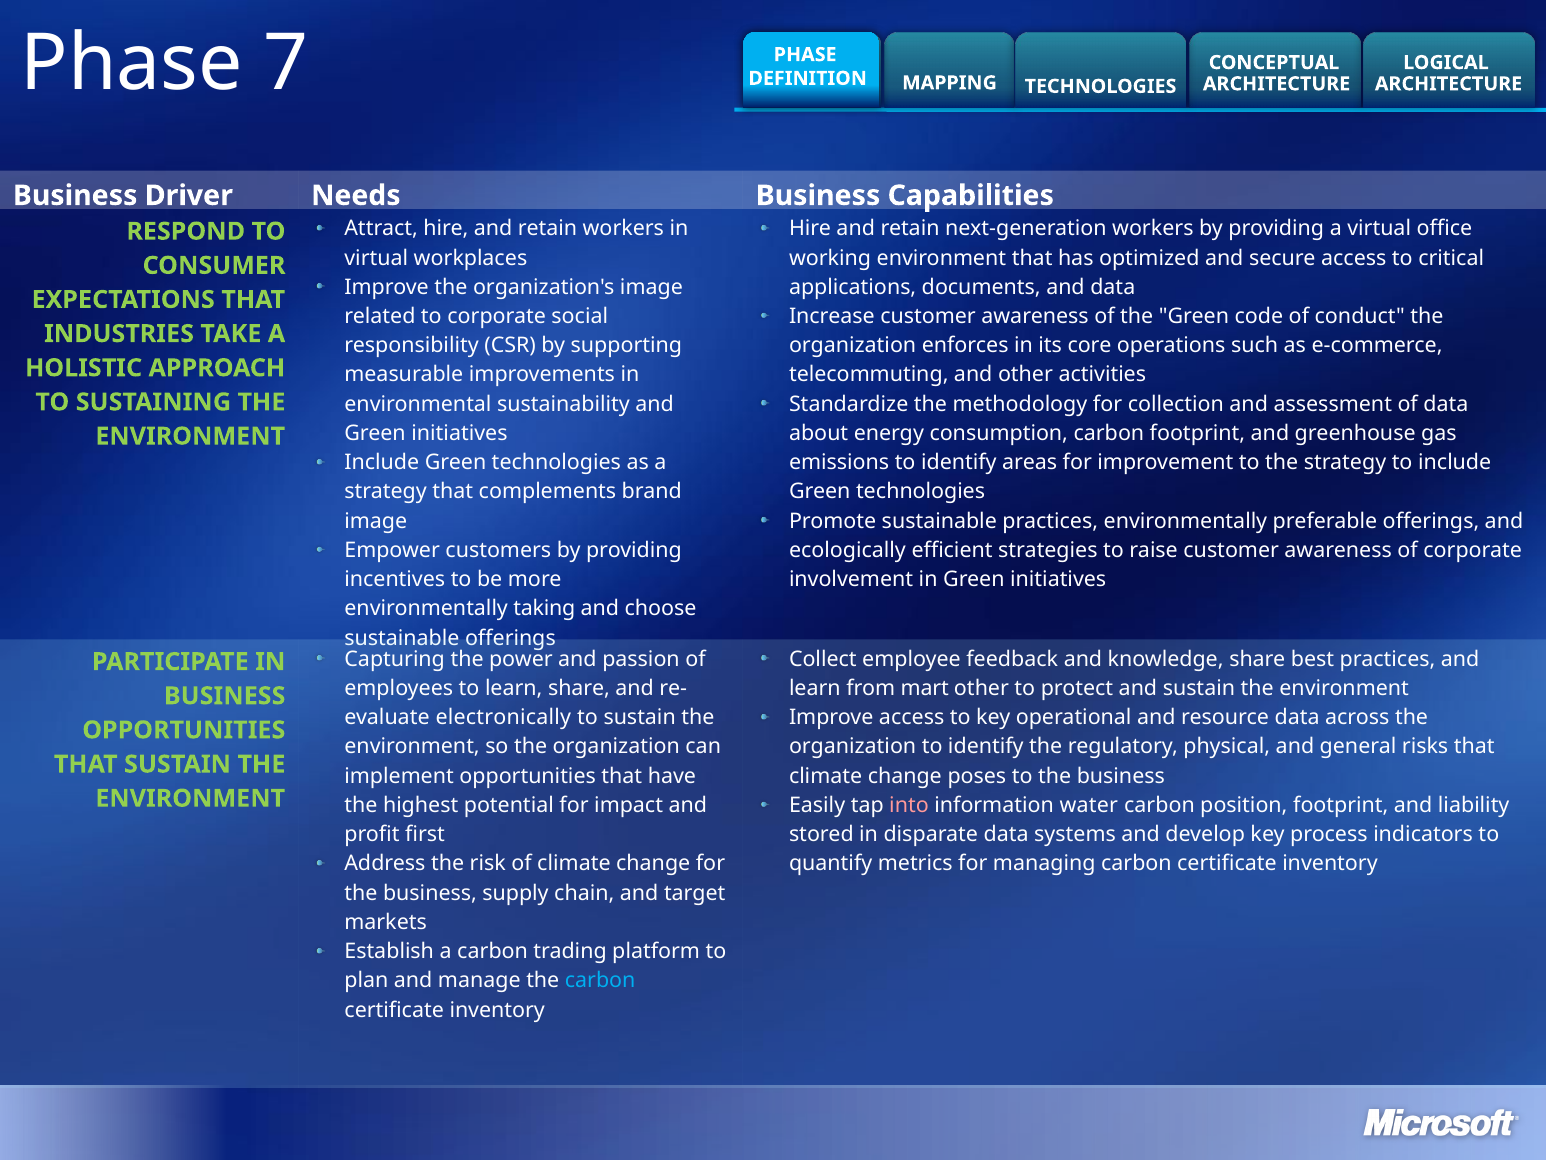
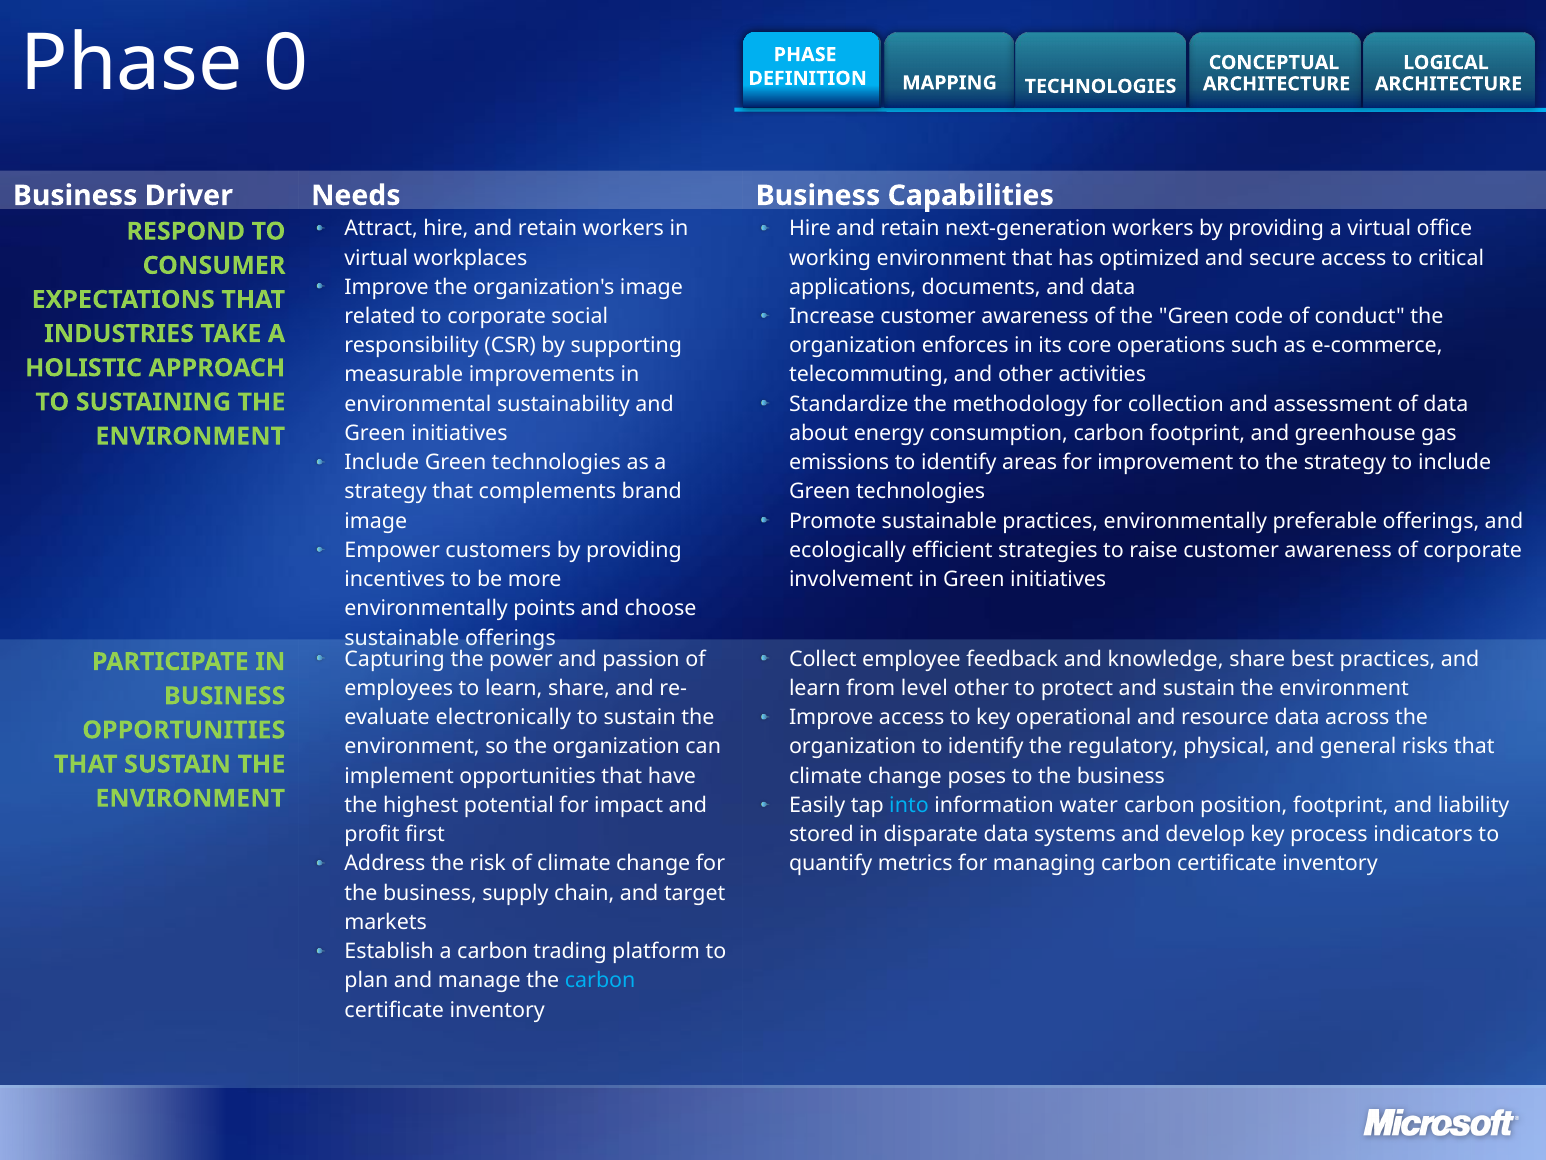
7: 7 -> 0
taking: taking -> points
mart: mart -> level
into colour: pink -> light blue
